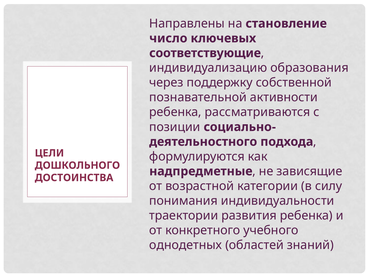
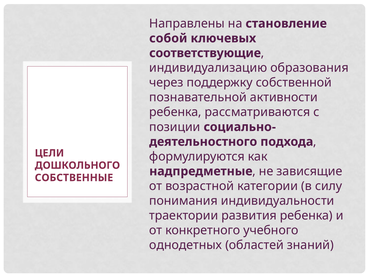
число: число -> собой
ДОСТОИНСТВА: ДОСТОИНСТВА -> СОБСТВЕННЫЕ
